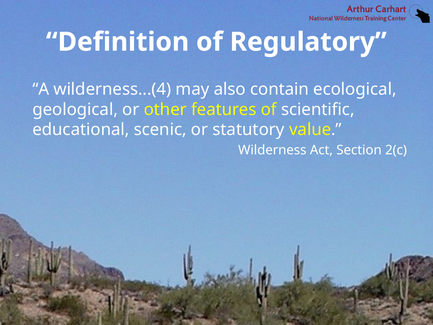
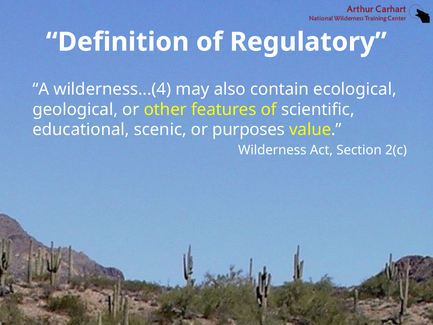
statutory: statutory -> purposes
